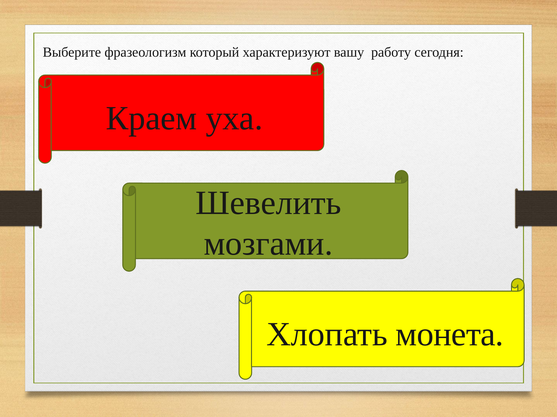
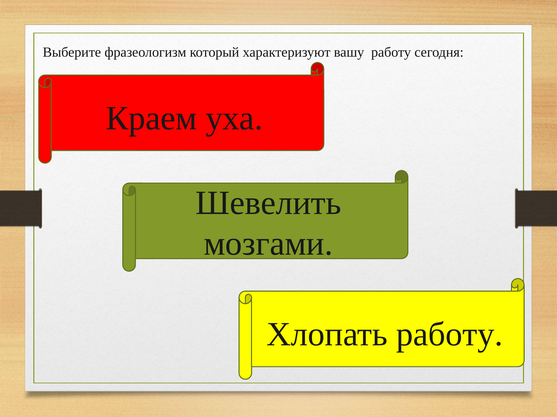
Хлопать монета: монета -> работу
